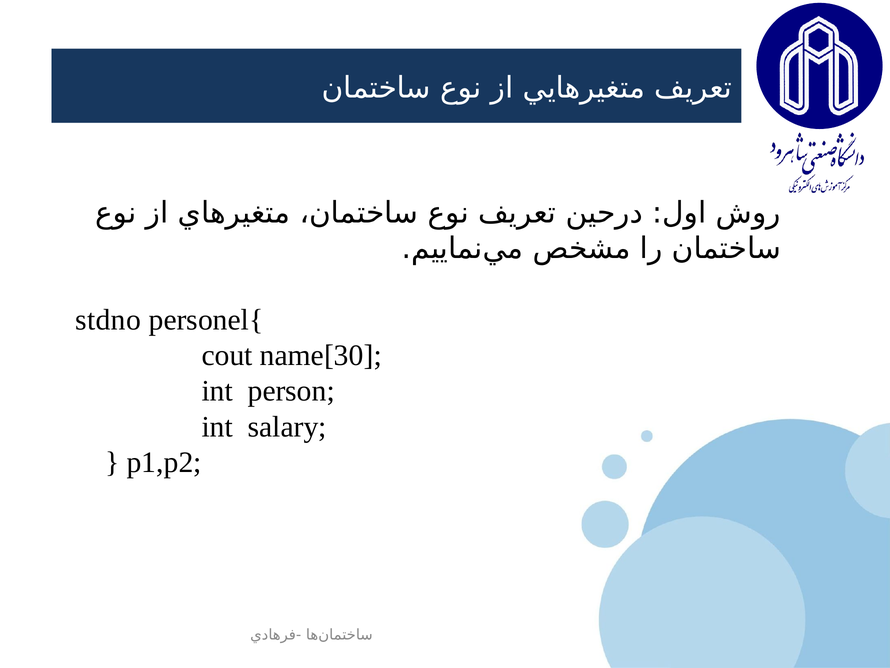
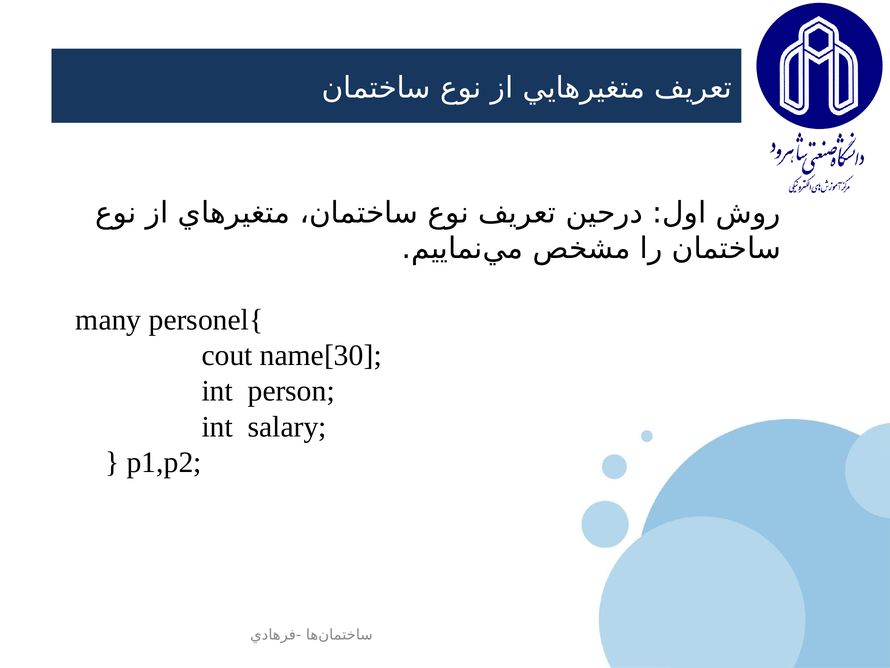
stdno: stdno -> many
